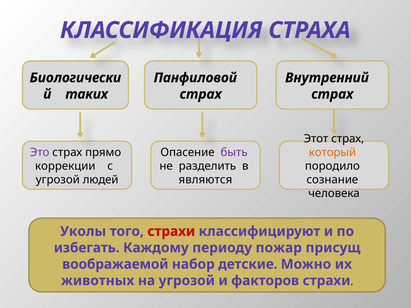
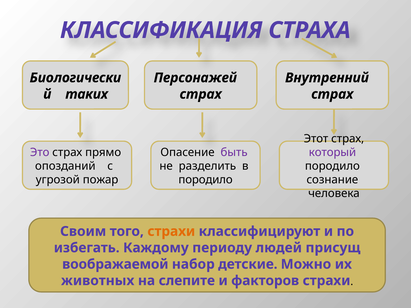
Панфиловой: Панфиловой -> Персонажей
который colour: orange -> purple
коррекции: коррекции -> опозданий
людей: людей -> пожар
являются at (205, 180): являются -> породило
Уколы: Уколы -> Своим
страхи at (171, 232) colour: red -> orange
пожар: пожар -> людей
на угрозой: угрозой -> слепите
